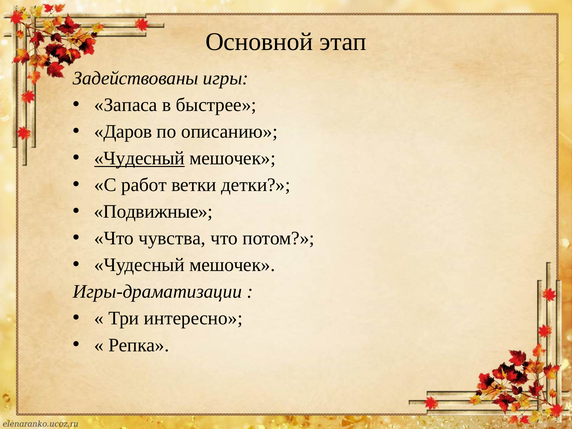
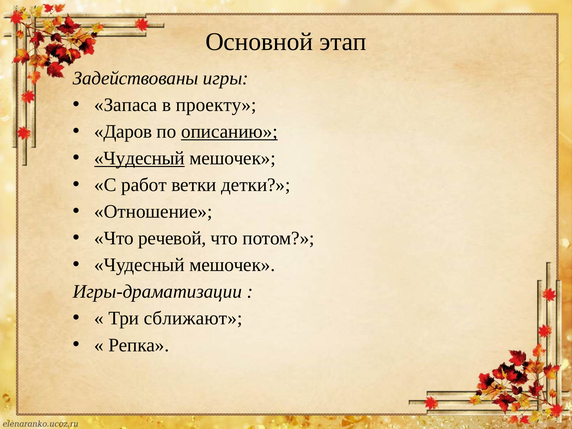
быстрее: быстрее -> проекту
описанию underline: none -> present
Подвижные: Подвижные -> Отношение
чувства: чувства -> речевой
интересно: интересно -> сближают
